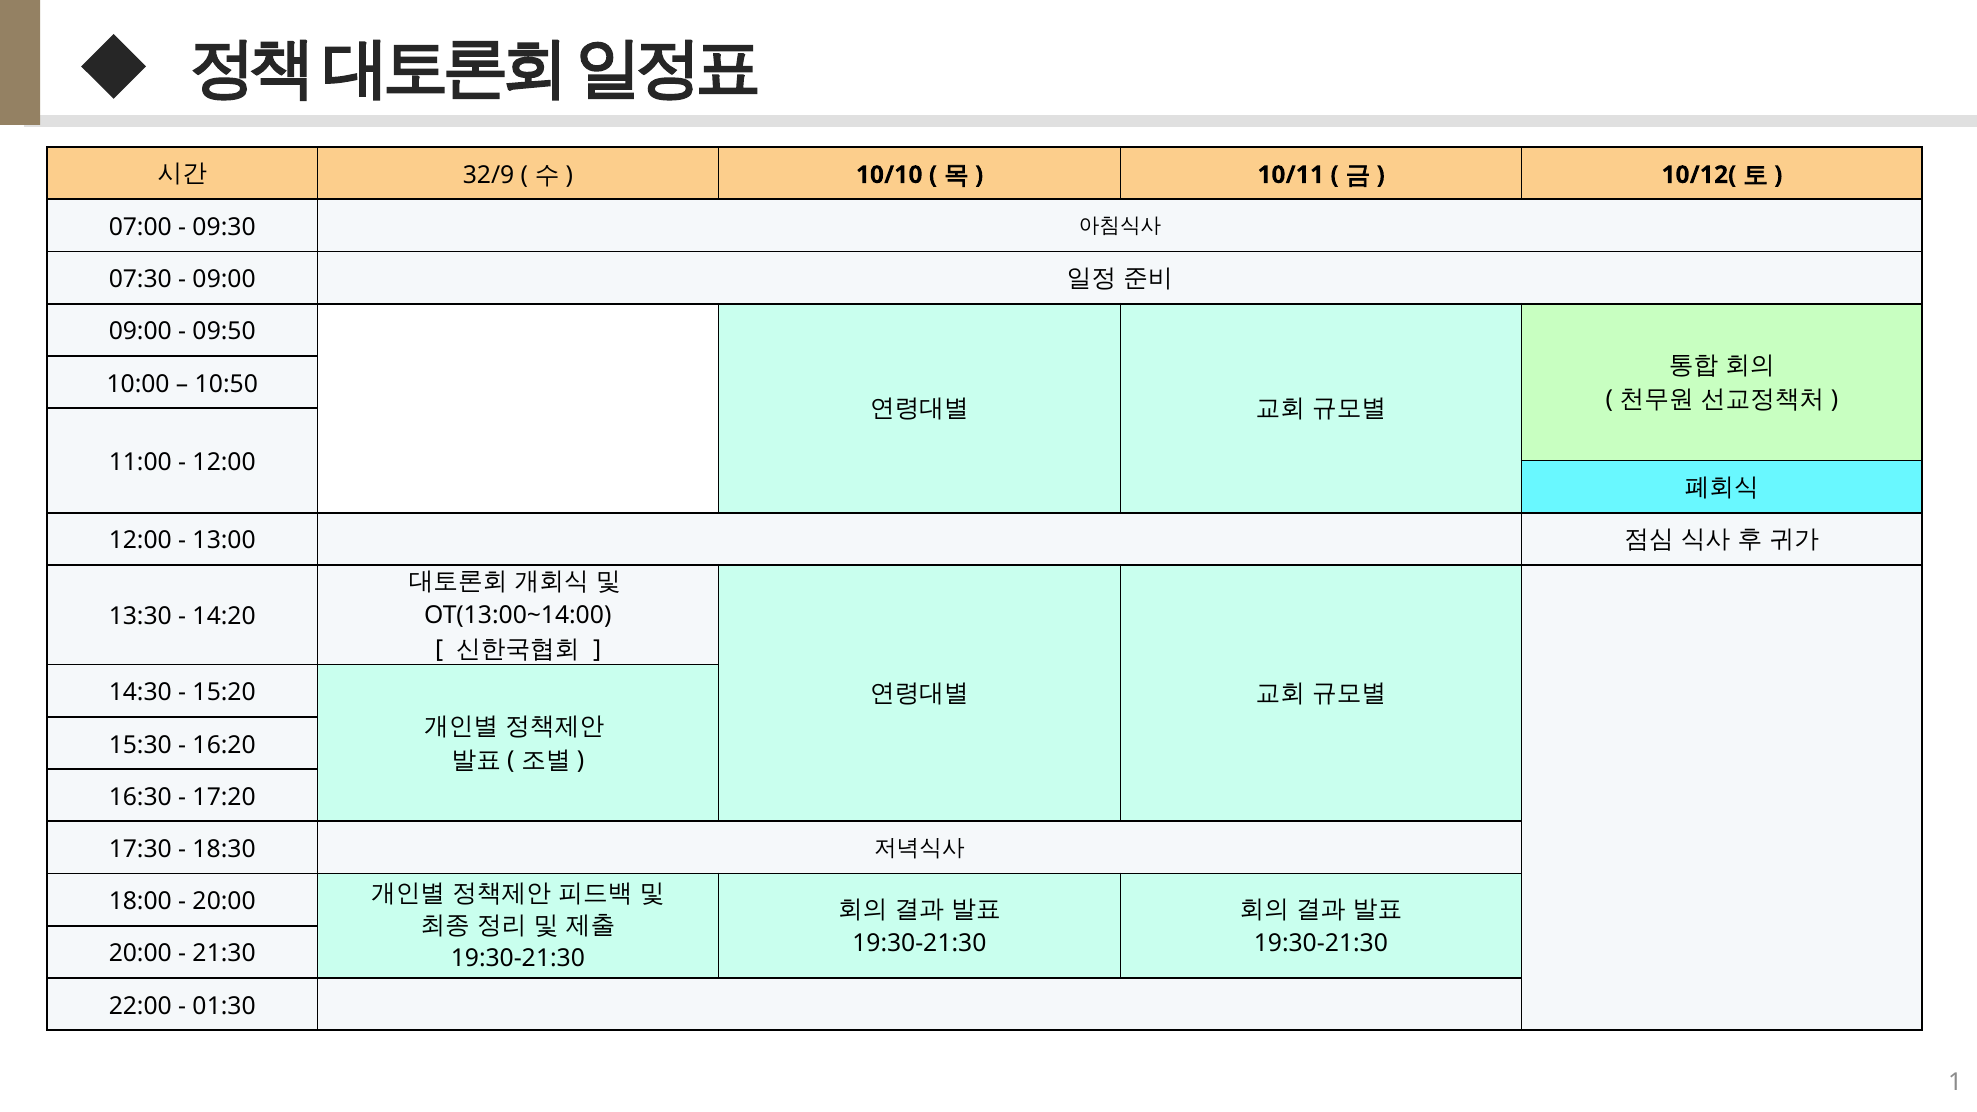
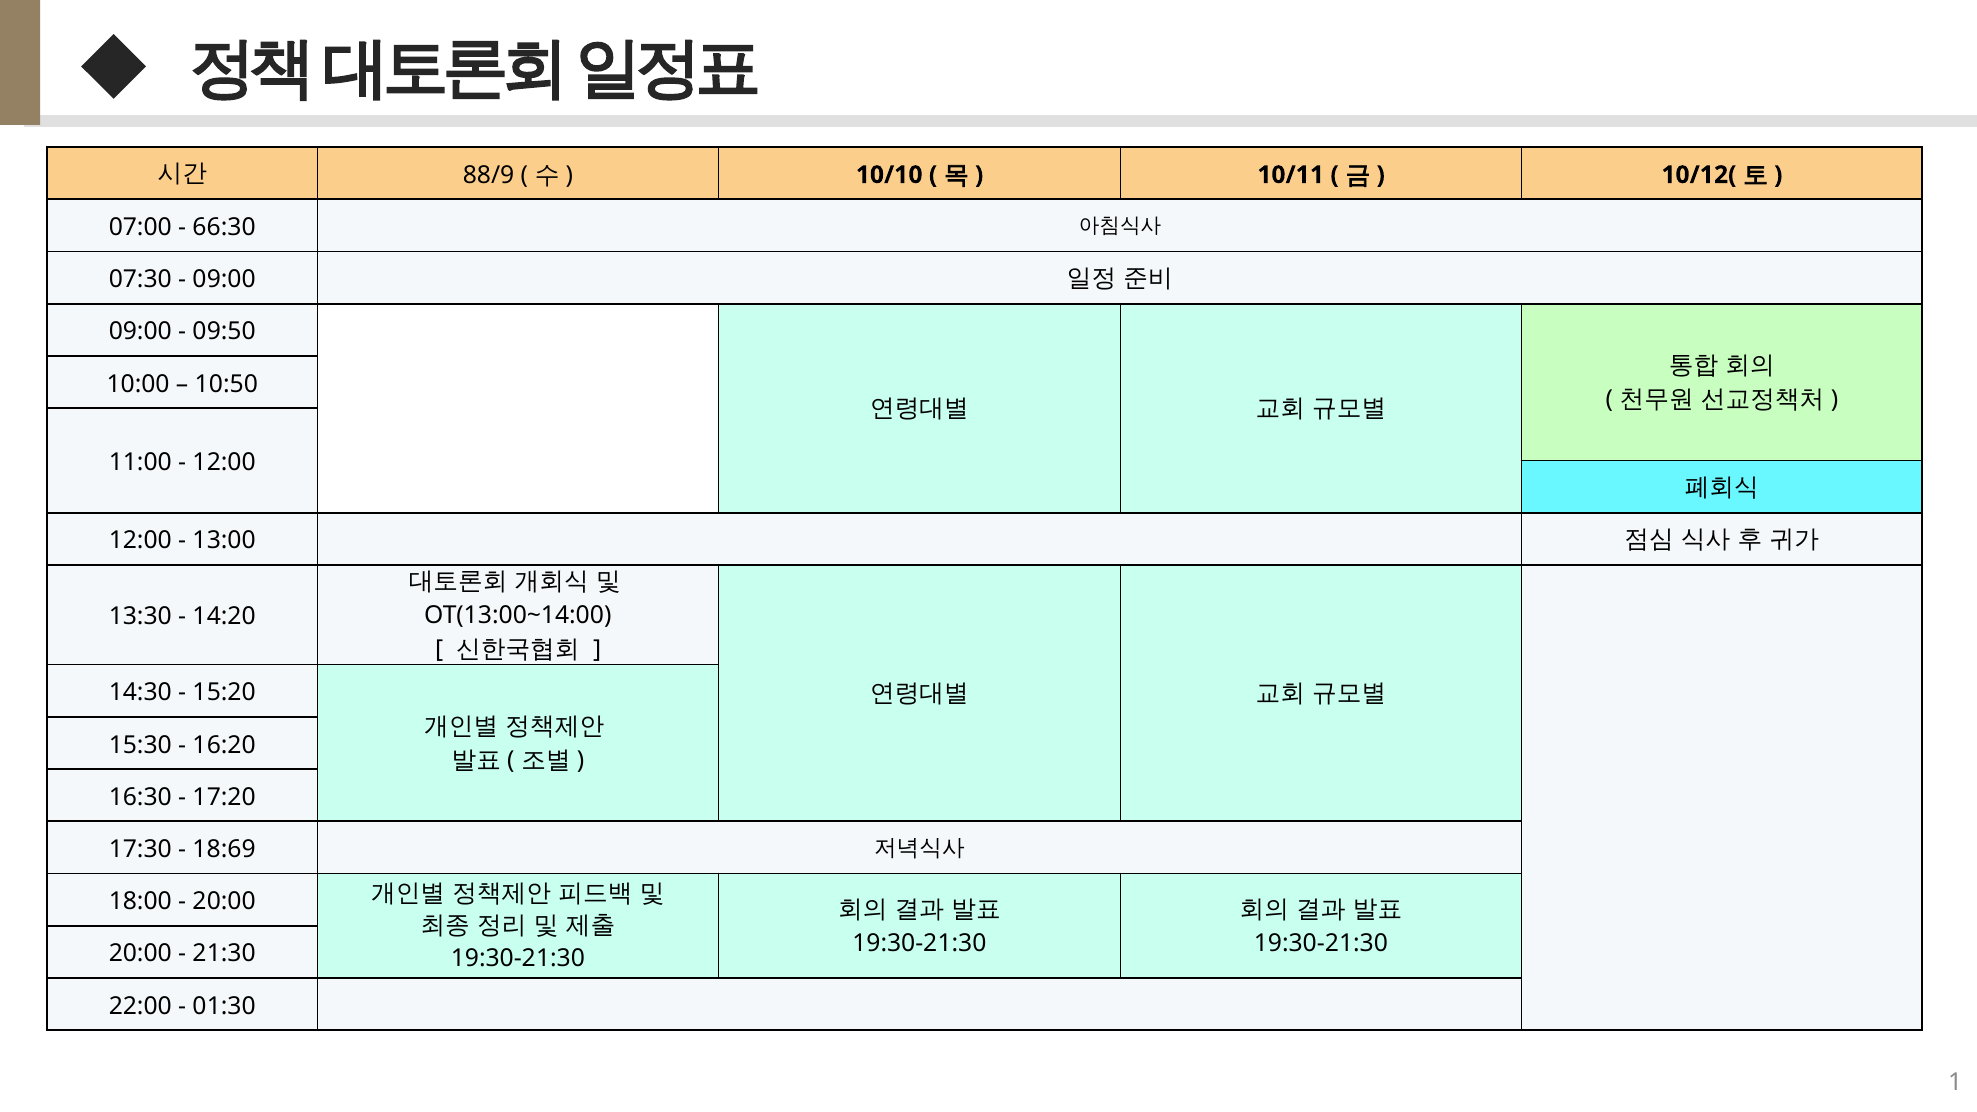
32/9: 32/9 -> 88/9
09:30: 09:30 -> 66:30
18:30: 18:30 -> 18:69
